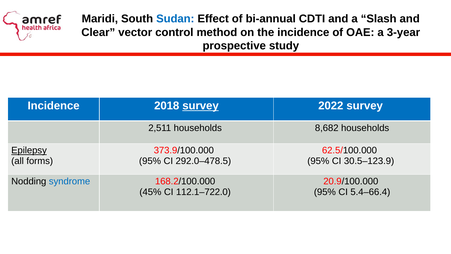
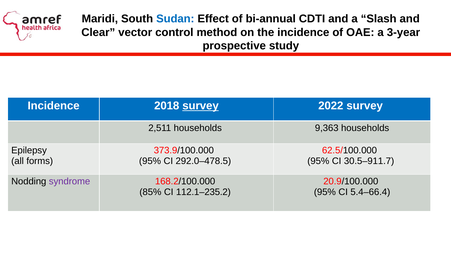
8,682: 8,682 -> 9,363
Epilepsy underline: present -> none
30.5–123.9: 30.5–123.9 -> 30.5–911.7
syndrome colour: blue -> purple
45%: 45% -> 85%
112.1–722.0: 112.1–722.0 -> 112.1–235.2
